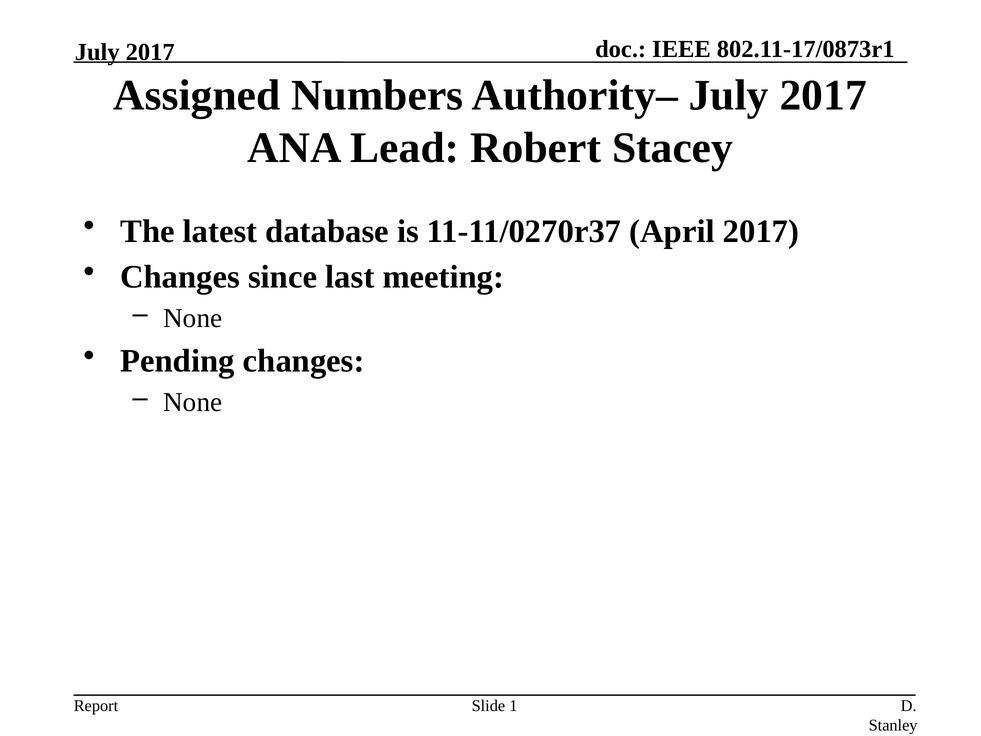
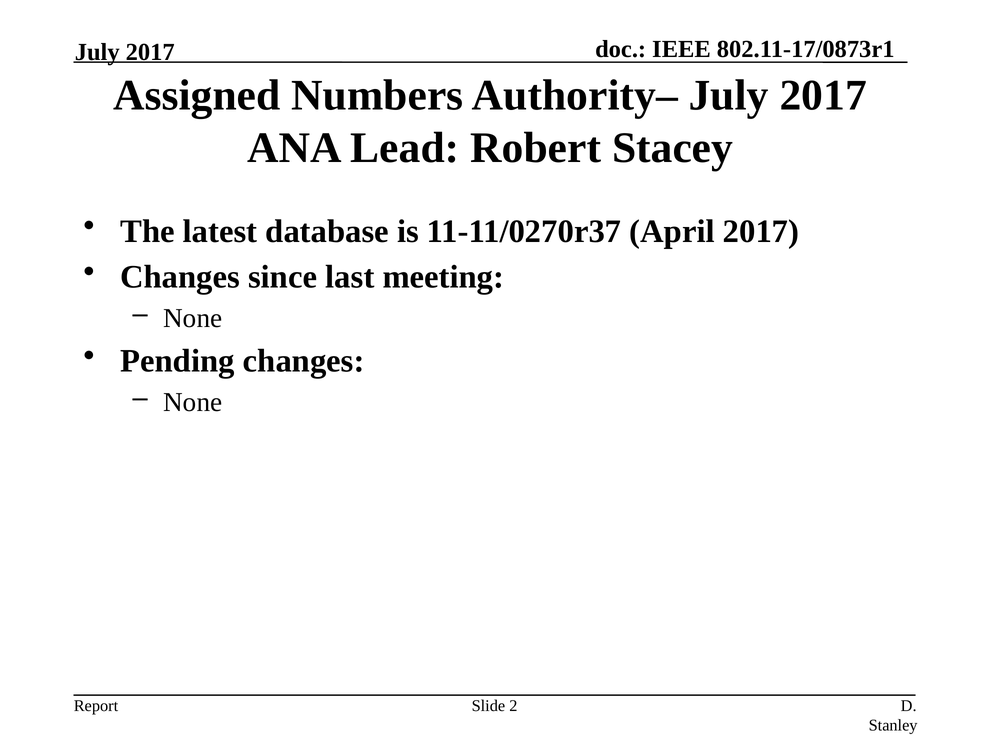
1: 1 -> 2
